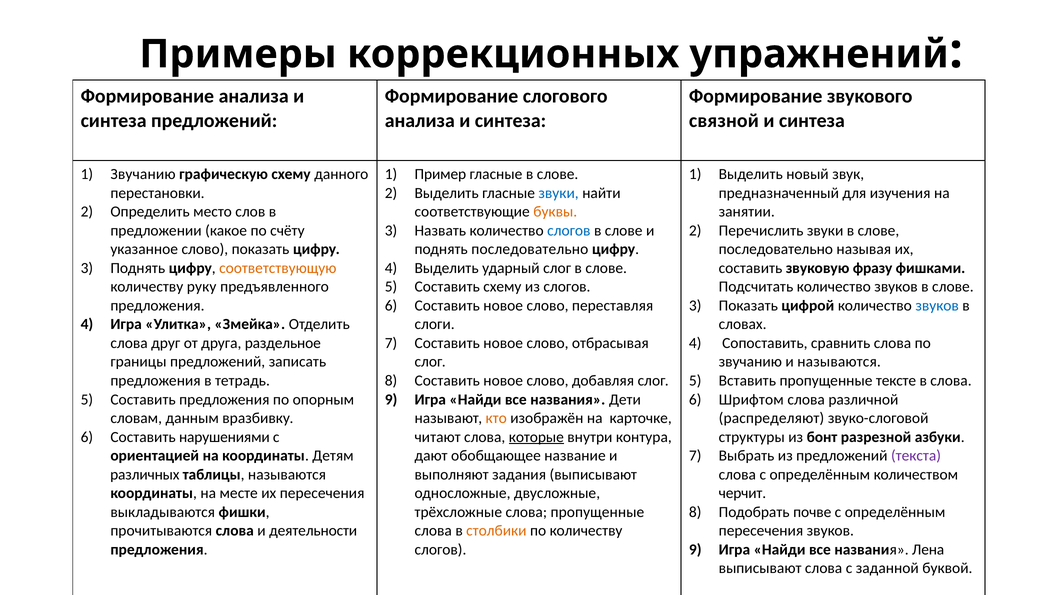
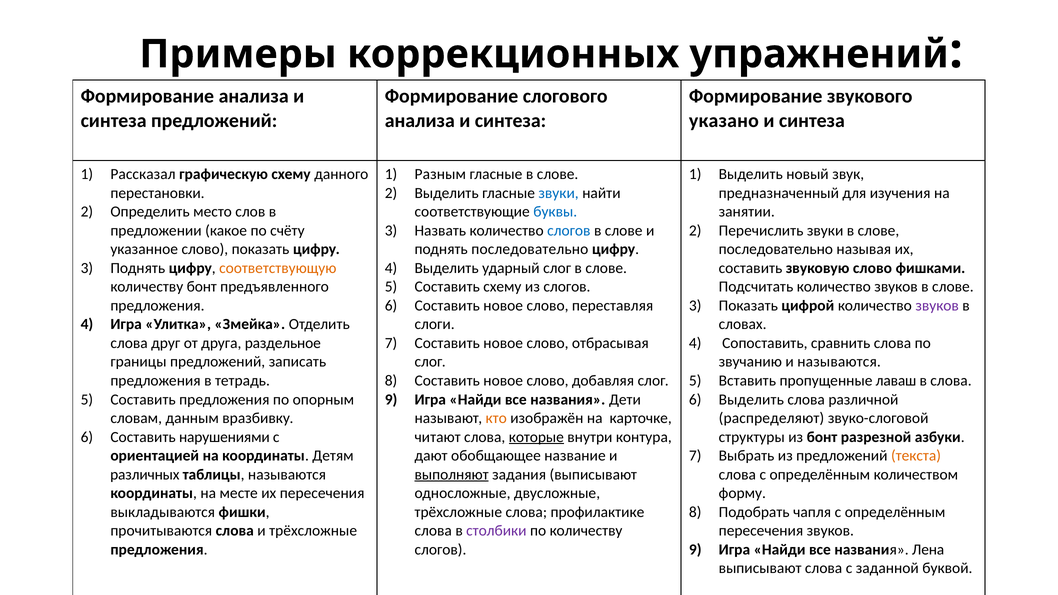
связной: связной -> указано
Звучанию at (143, 174): Звучанию -> Рассказал
Пример: Пример -> Разным
буквы colour: orange -> blue
звуковую фразу: фразу -> слово
количеству руку: руку -> бонт
звуков at (937, 306) colour: blue -> purple
тексте: тексте -> лаваш
Шрифтом at (751, 399): Шрифтом -> Выделить
текста colour: purple -> orange
выполняют underline: none -> present
черчит: черчит -> форму
слова пропущенные: пропущенные -> профилактике
почве: почве -> чапля
и деятельности: деятельности -> трёхсложные
столбики colour: orange -> purple
